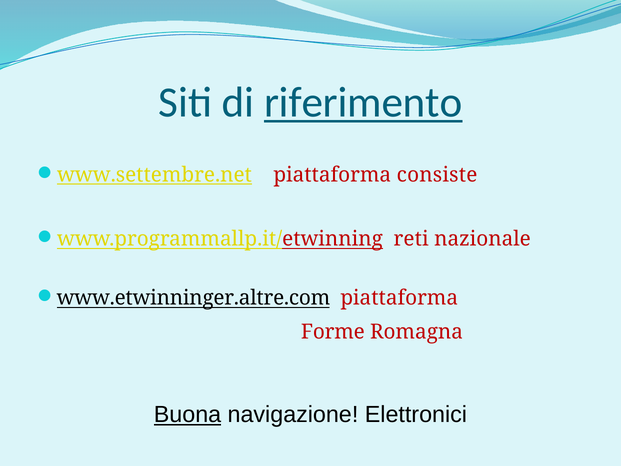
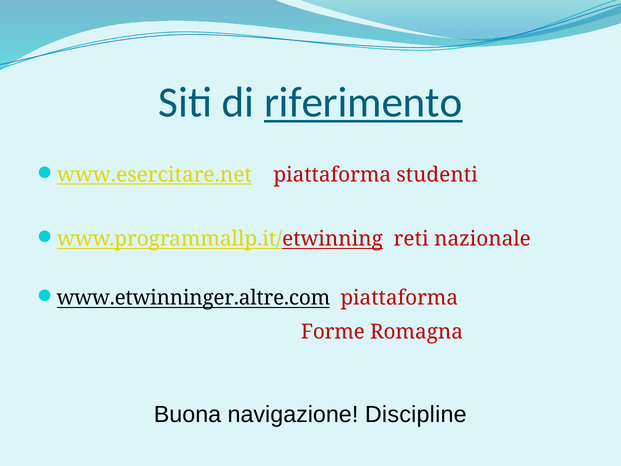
www.settembre.net: www.settembre.net -> www.esercitare.net
consiste: consiste -> studenti
Buona underline: present -> none
Elettronici: Elettronici -> Discipline
